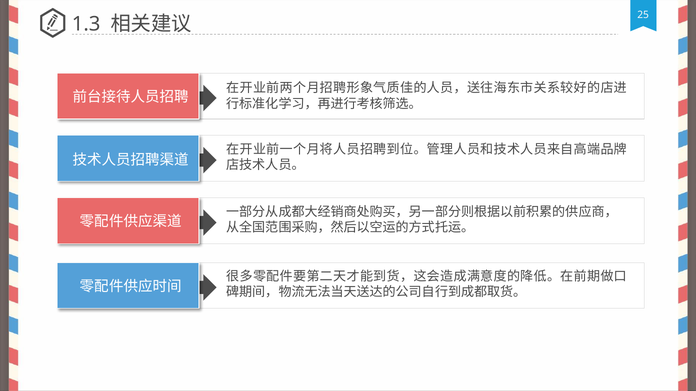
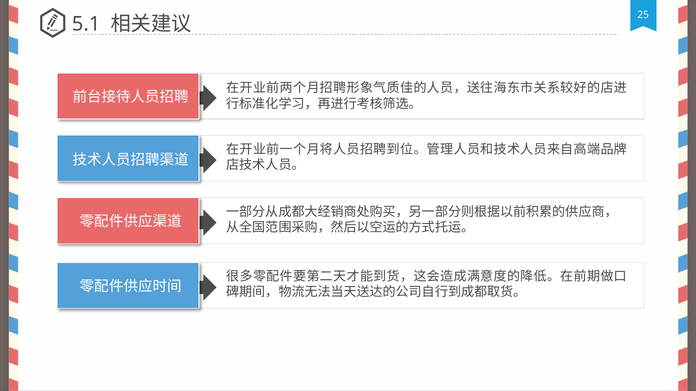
1.3: 1.3 -> 5.1
